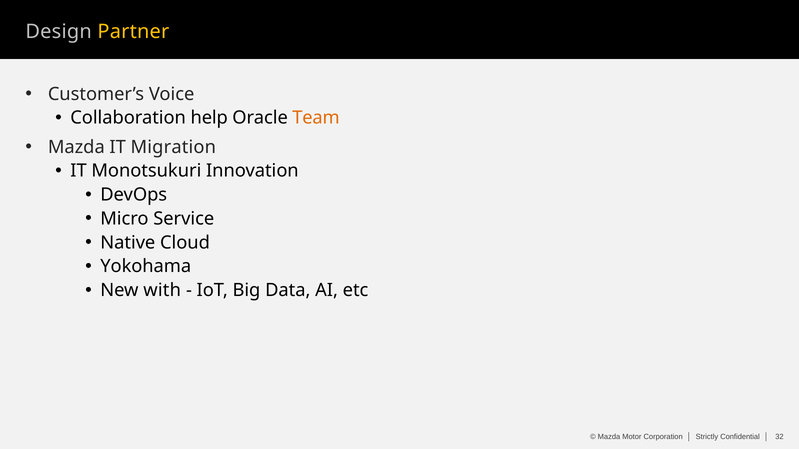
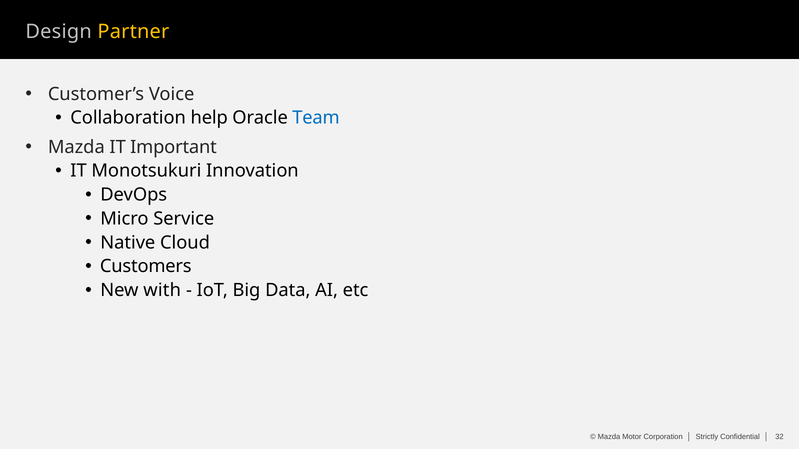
Team colour: orange -> blue
Migration: Migration -> Important
Yokohama: Yokohama -> Customers
